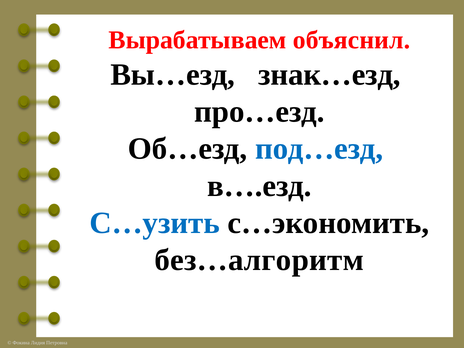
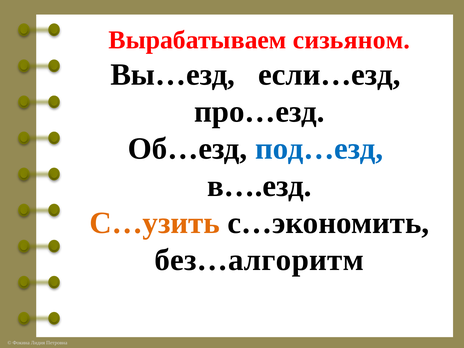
объяснил: объяснил -> сизьяном
знак…езд: знак…езд -> если…езд
С…узить colour: blue -> orange
